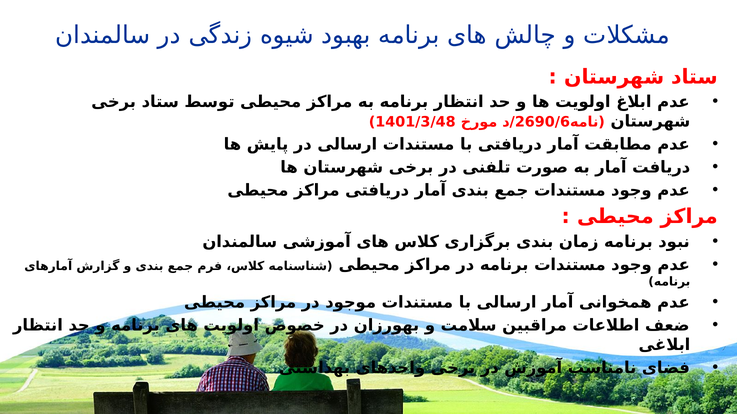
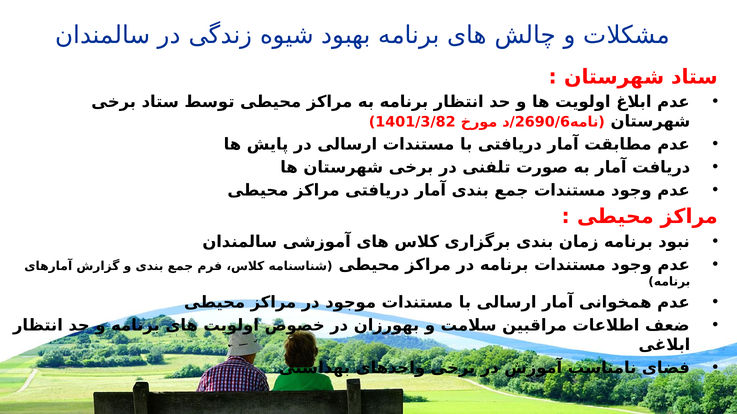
1401/3/48: 1401/3/48 -> 1401/3/82
